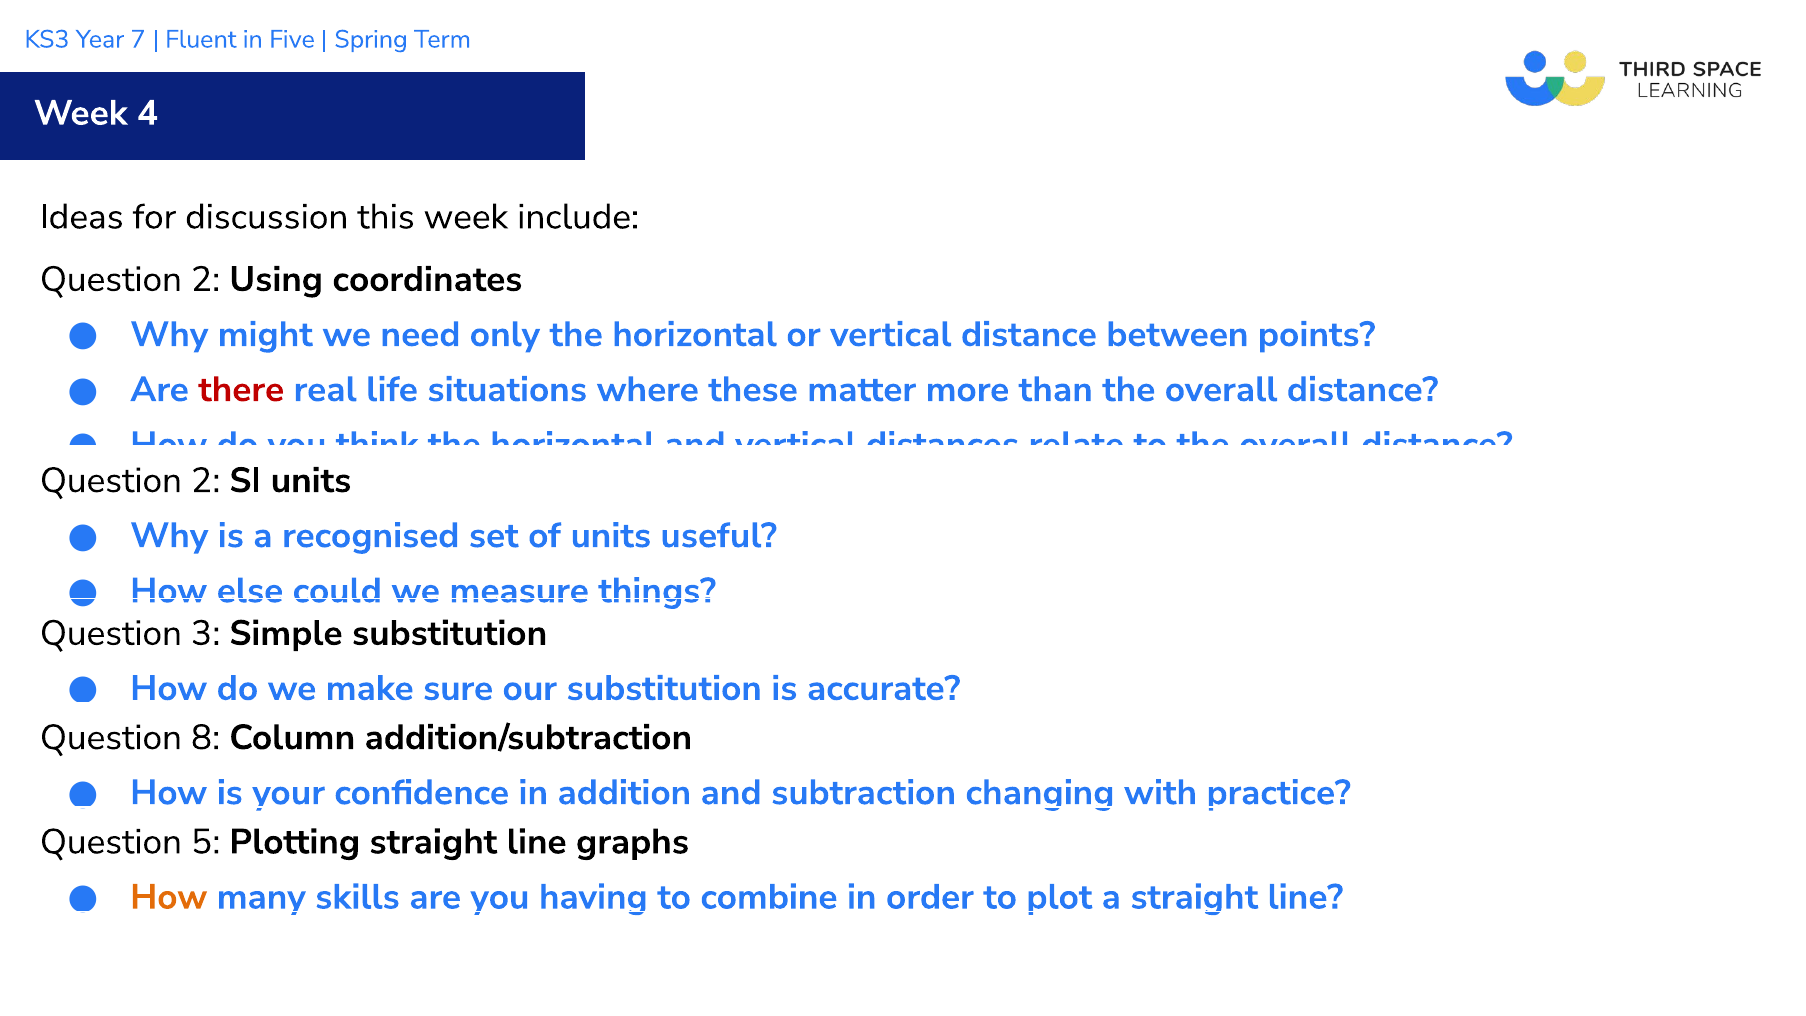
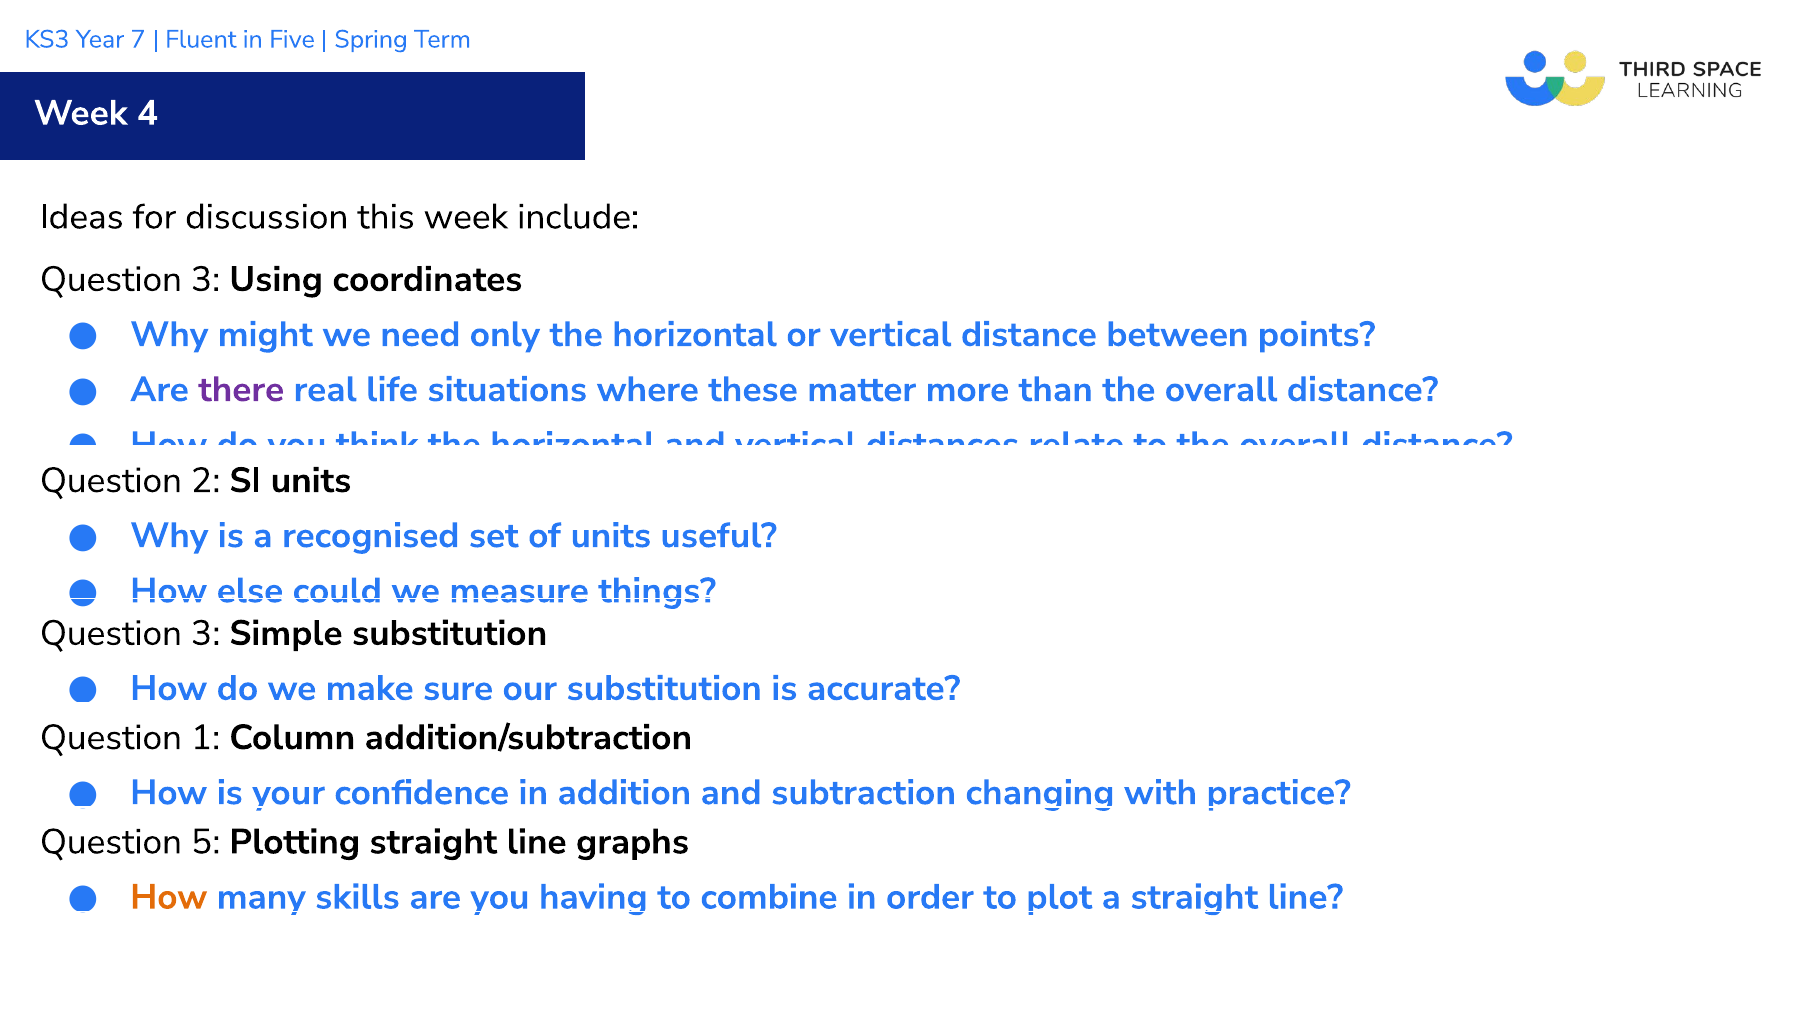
2 at (206, 279): 2 -> 3
there colour: red -> purple
8: 8 -> 1
